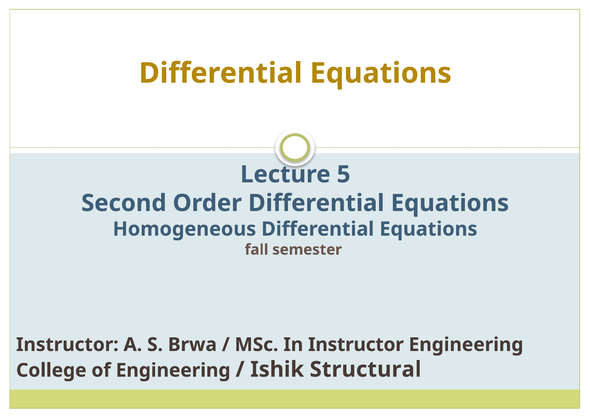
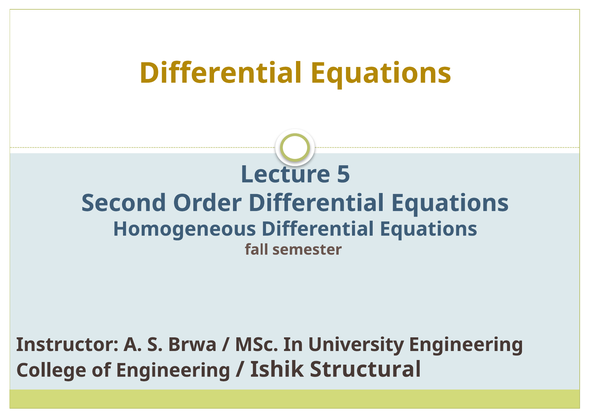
In Instructor: Instructor -> University
